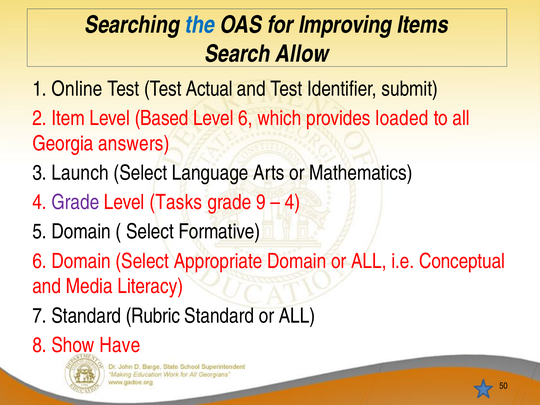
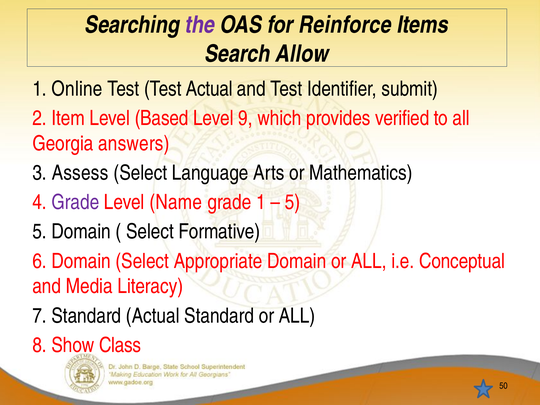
the colour: blue -> purple
Improving: Improving -> Reinforce
Level 6: 6 -> 9
loaded: loaded -> verified
Launch: Launch -> Assess
Tasks: Tasks -> Name
grade 9: 9 -> 1
4 at (293, 202): 4 -> 5
Standard Rubric: Rubric -> Actual
Have: Have -> Class
